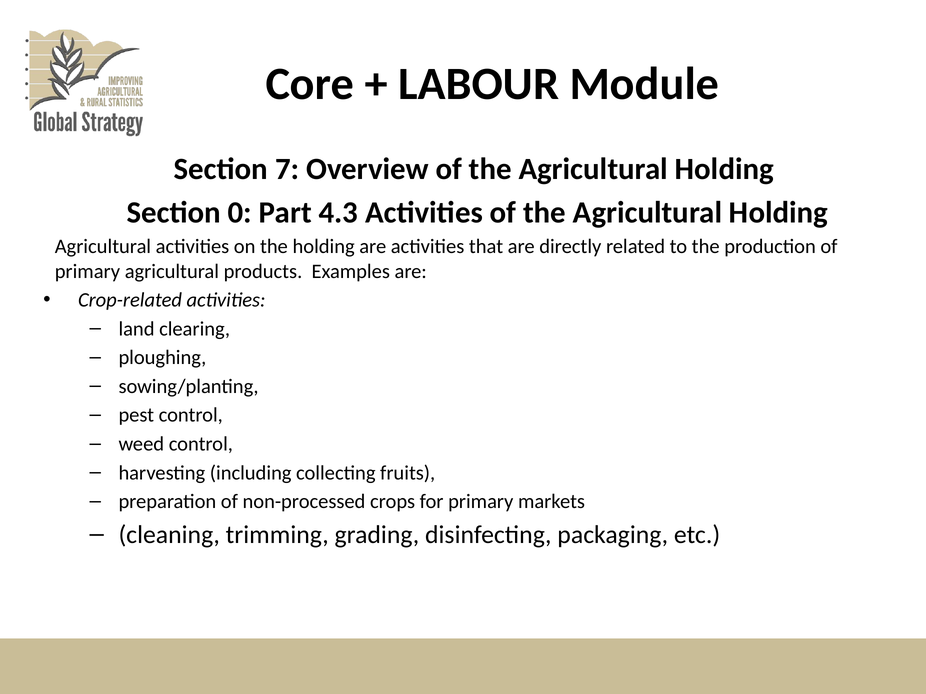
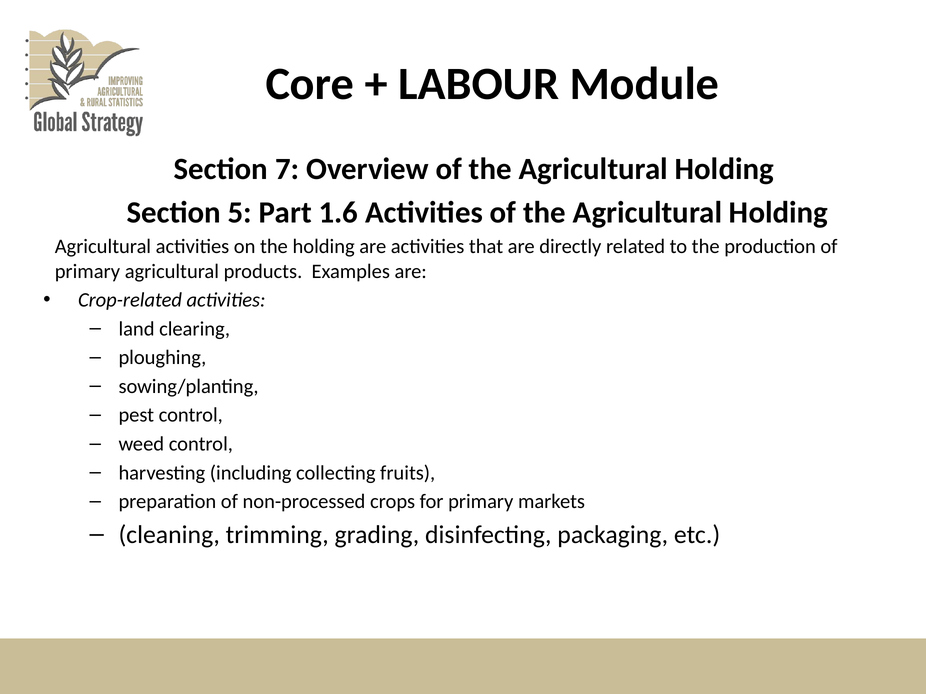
0: 0 -> 5
4.3: 4.3 -> 1.6
